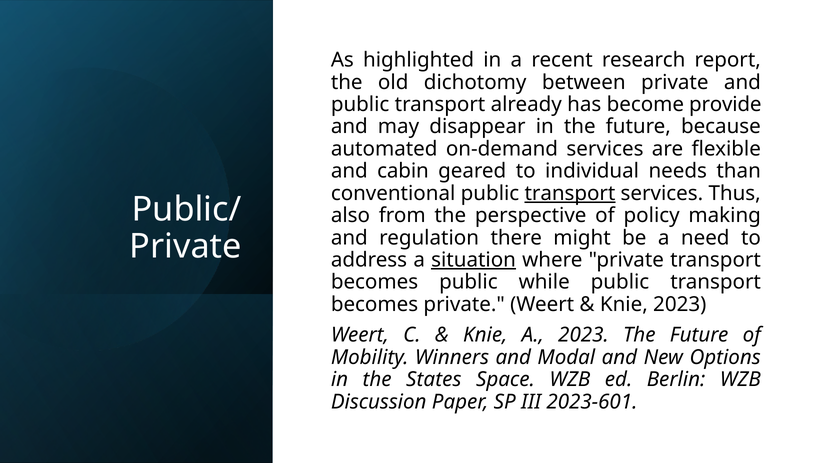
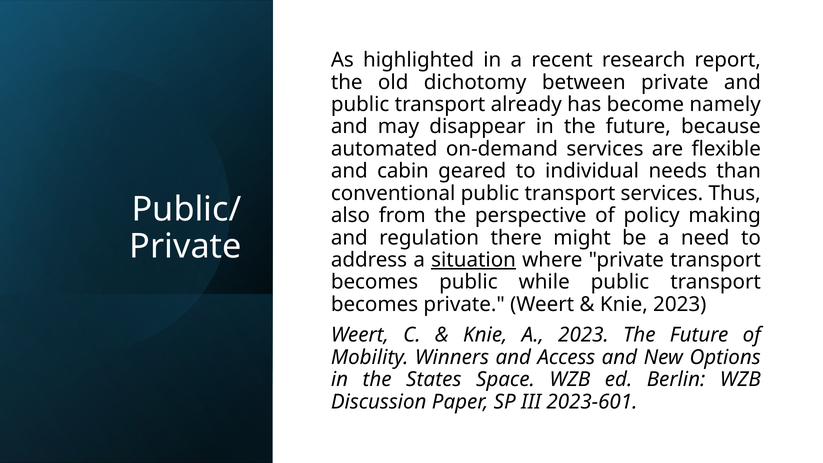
provide: provide -> namely
transport at (570, 193) underline: present -> none
Modal: Modal -> Access
